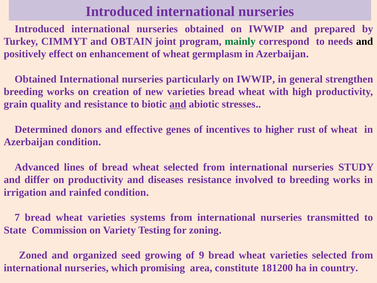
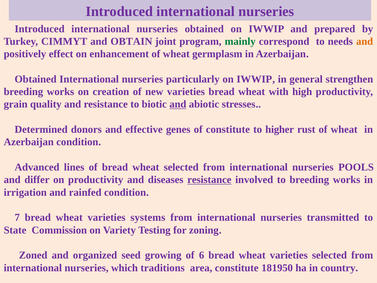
and at (365, 41) colour: black -> orange
of incentives: incentives -> constitute
STUDY: STUDY -> POOLS
resistance at (209, 180) underline: none -> present
9: 9 -> 6
promising: promising -> traditions
181200: 181200 -> 181950
